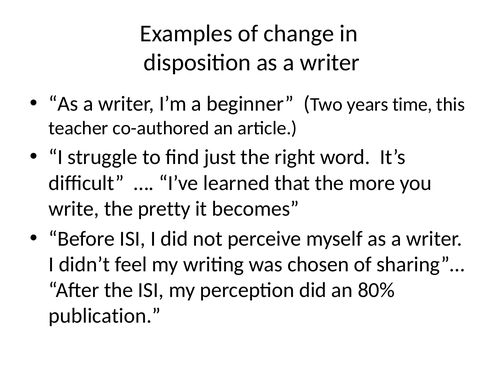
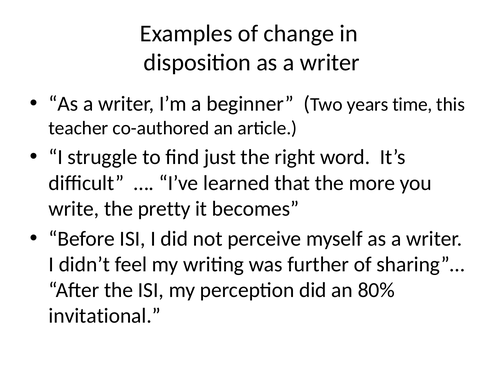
chosen: chosen -> further
publication: publication -> invitational
